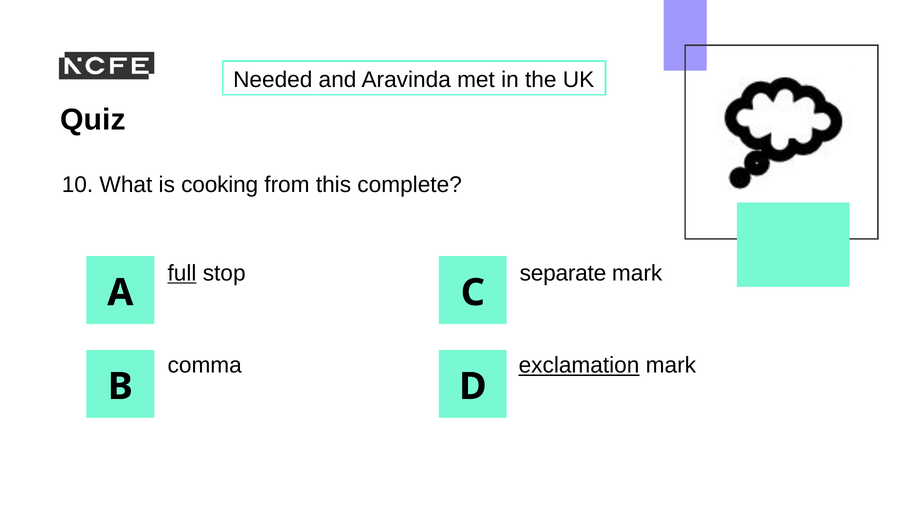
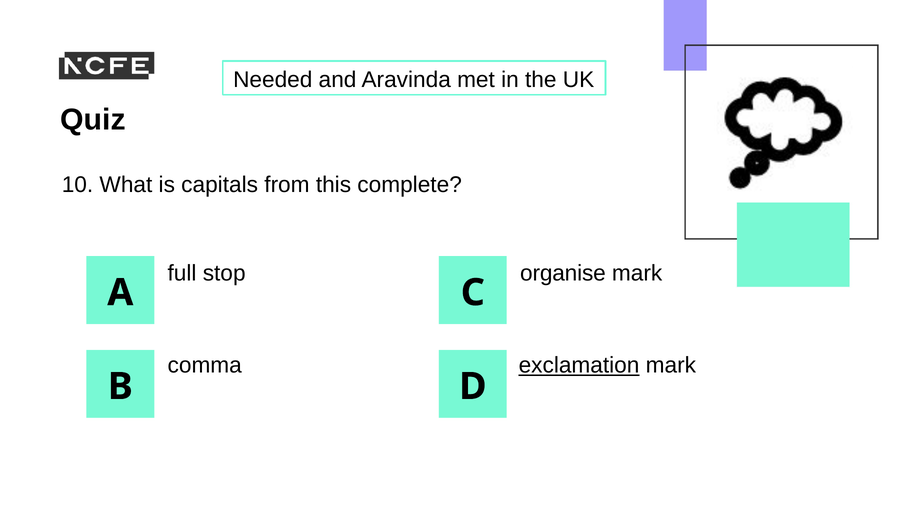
cooking: cooking -> capitals
full underline: present -> none
separate: separate -> organise
